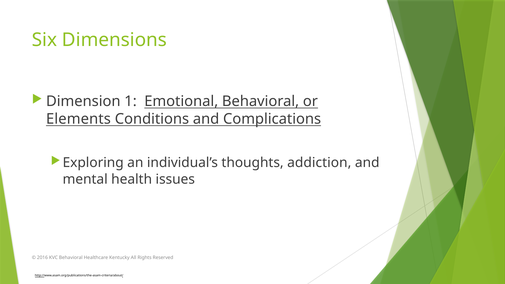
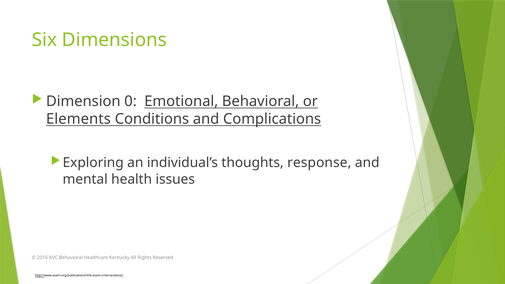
1: 1 -> 0
addiction: addiction -> response
